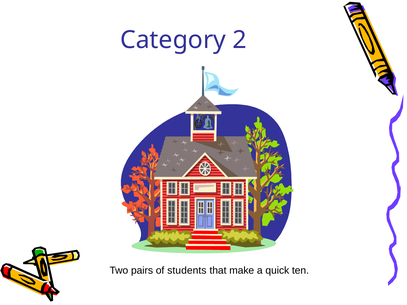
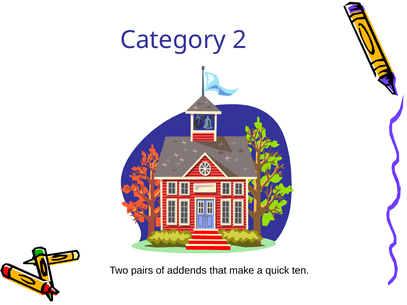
students: students -> addends
